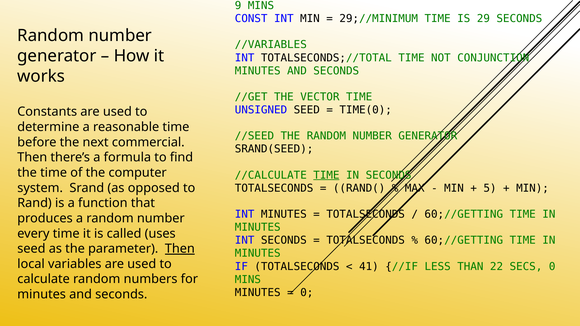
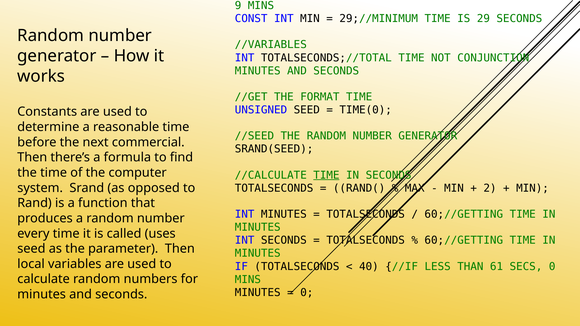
VECTOR: VECTOR -> FORMAT
5: 5 -> 2
Then at (180, 249) underline: present -> none
41: 41 -> 40
22: 22 -> 61
